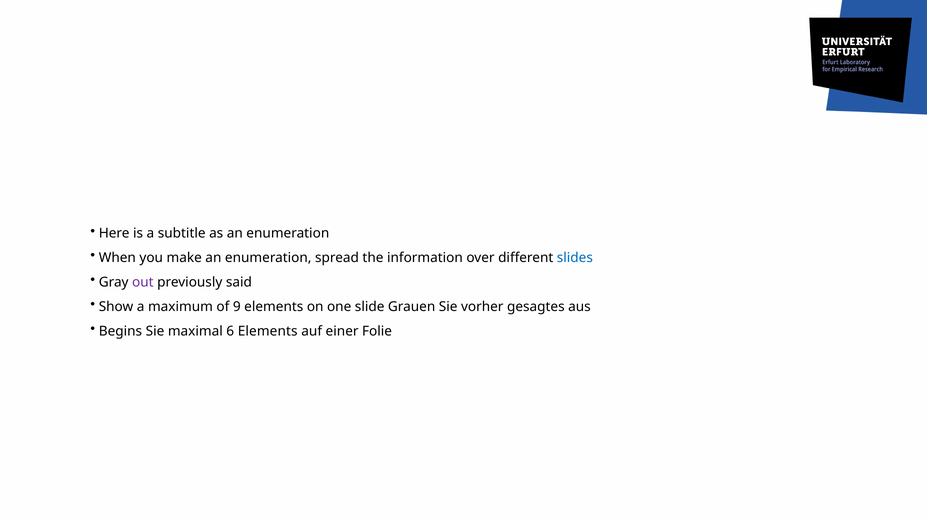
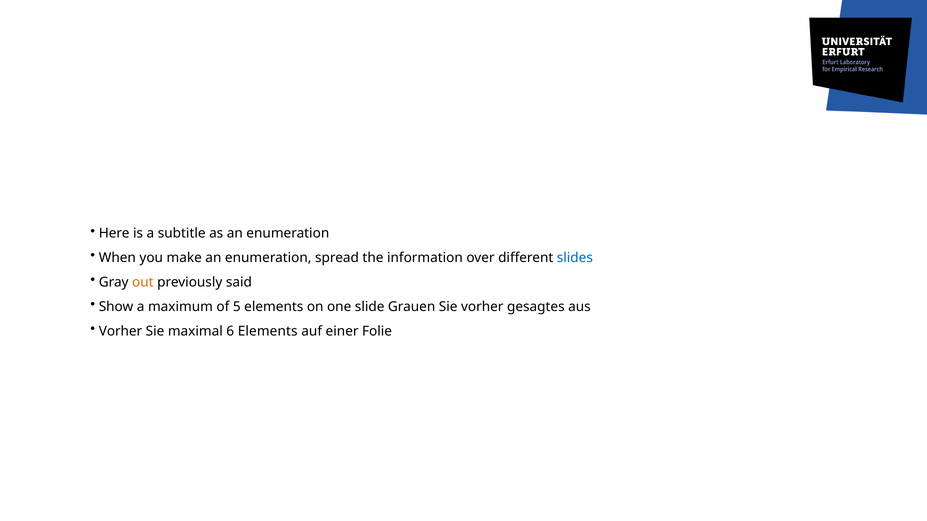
out colour: purple -> orange
9: 9 -> 5
Begins at (120, 331): Begins -> Vorher
